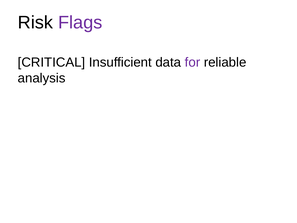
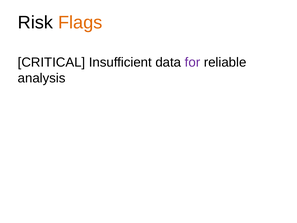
Flags colour: purple -> orange
